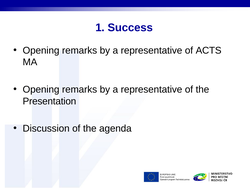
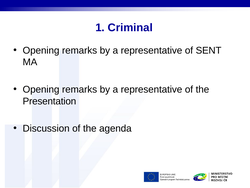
Success: Success -> Criminal
ACTS: ACTS -> SENT
